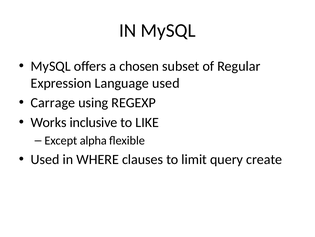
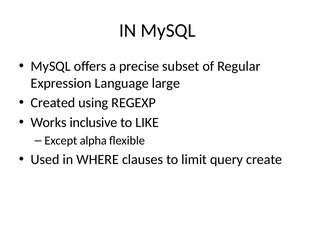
chosen: chosen -> precise
Language used: used -> large
Carrage: Carrage -> Created
